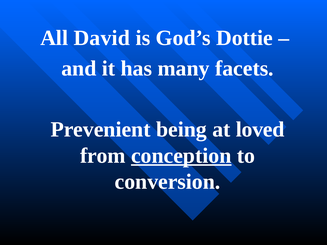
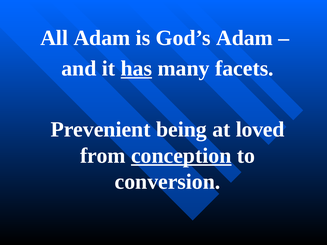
All David: David -> Adam
God’s Dottie: Dottie -> Adam
has underline: none -> present
